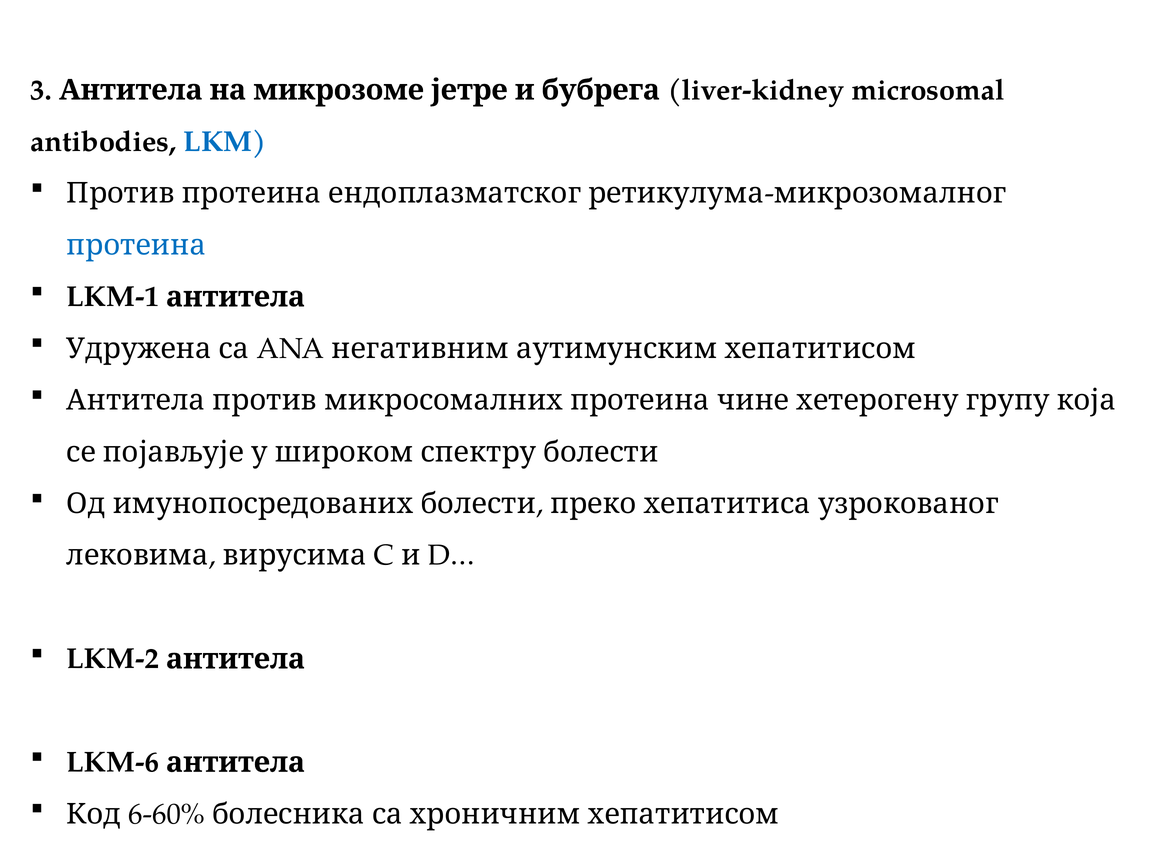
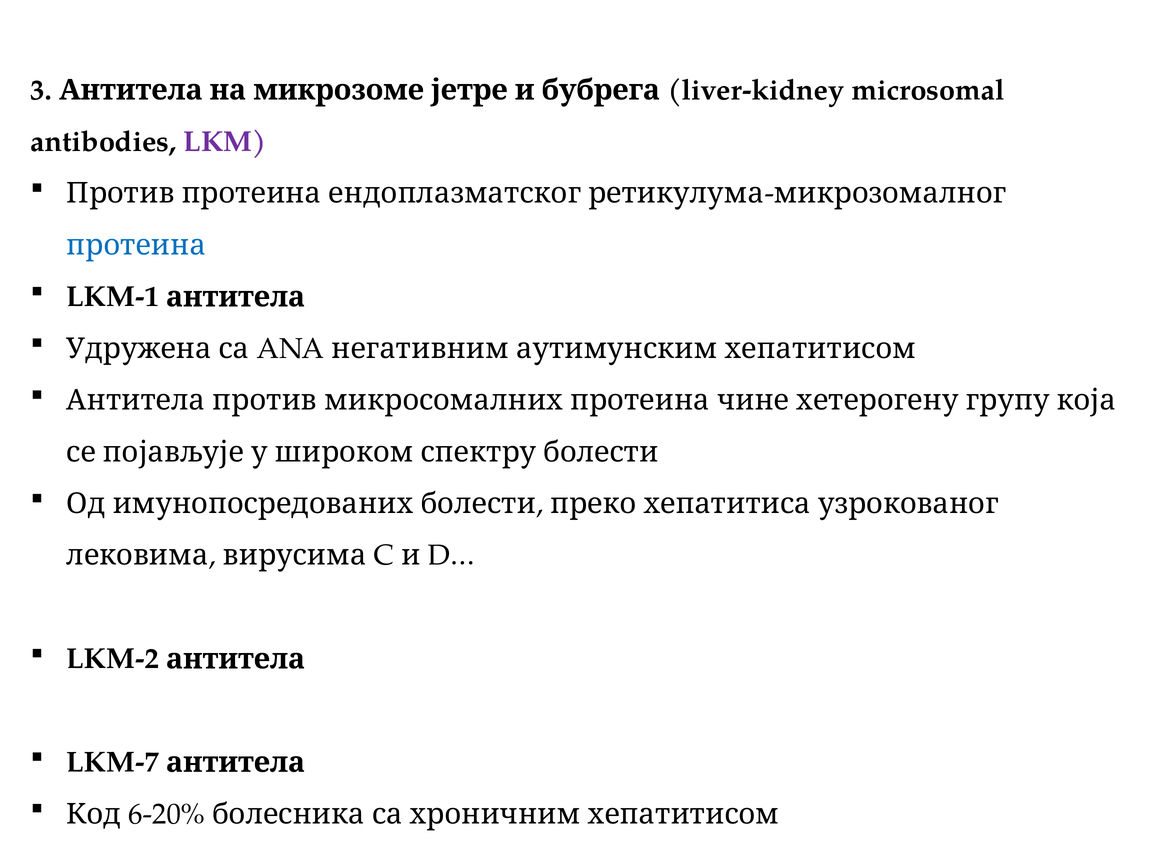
LKM colour: blue -> purple
LKM-6: LKM-6 -> LKM-7
6-60%: 6-60% -> 6-20%
